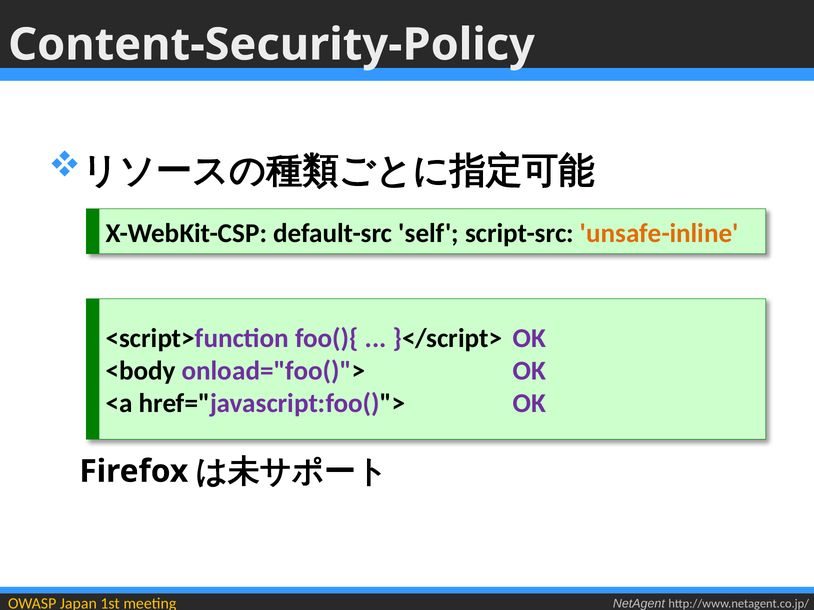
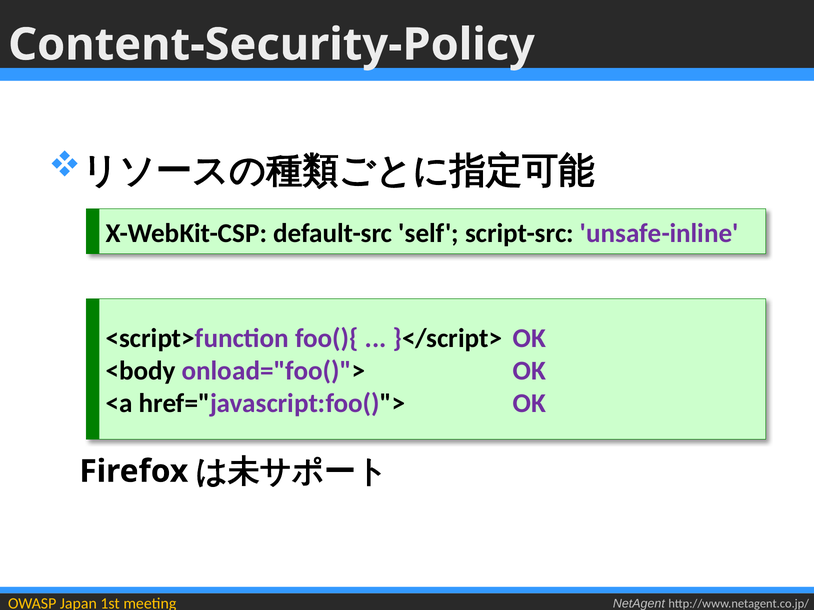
unsafe-inline colour: orange -> purple
